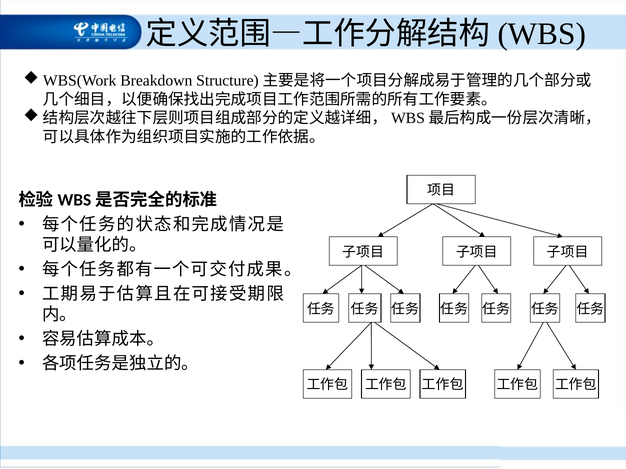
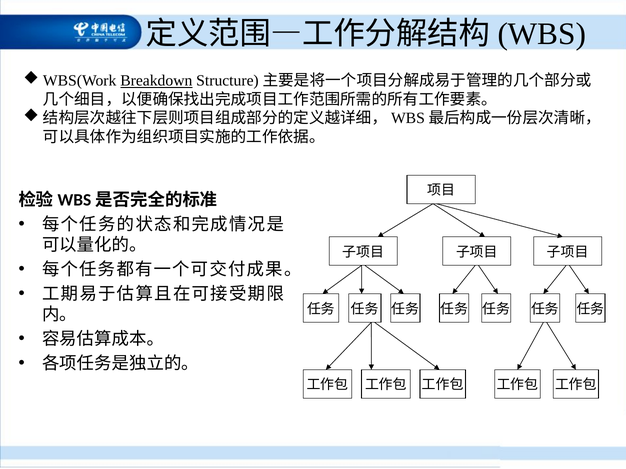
Breakdown underline: none -> present
